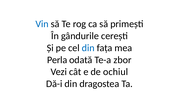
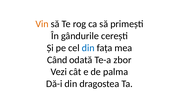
Vin colour: blue -> orange
Perla: Perla -> Când
ochiul: ochiul -> palma
